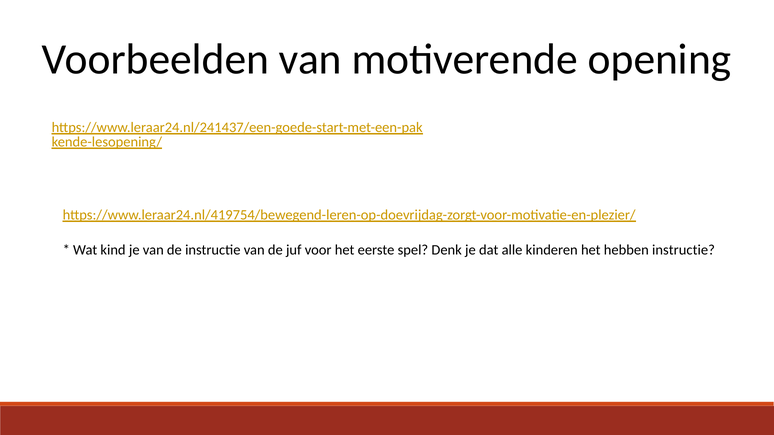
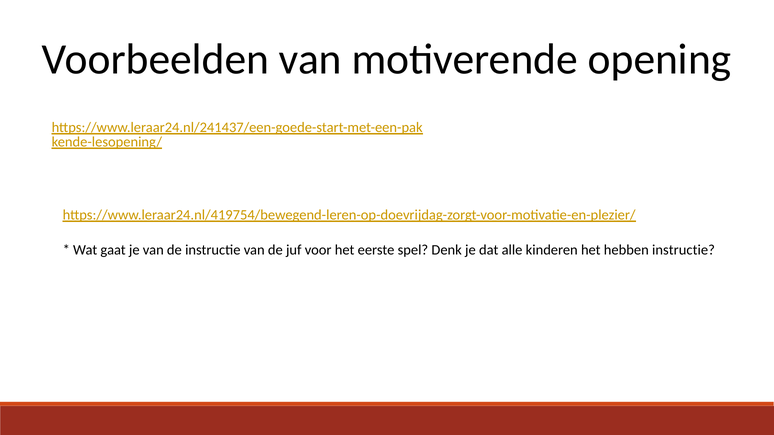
kind: kind -> gaat
